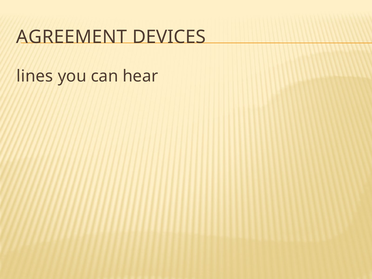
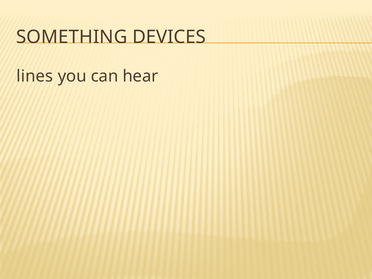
AGREEMENT: AGREEMENT -> SOMETHING
